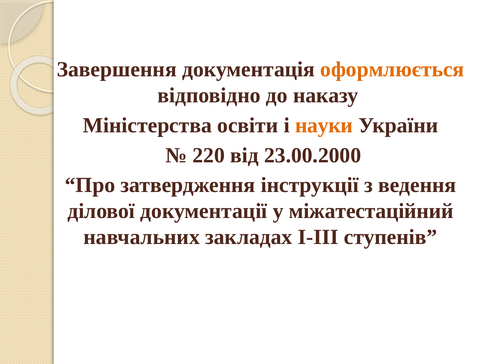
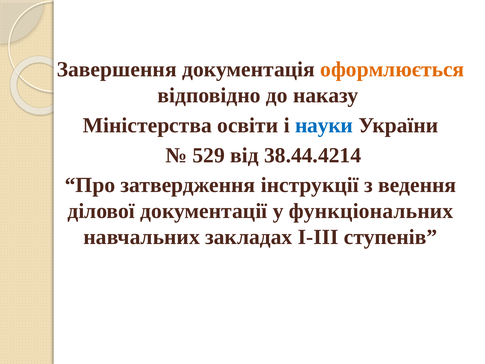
науки colour: orange -> blue
220: 220 -> 529
23.00.2000: 23.00.2000 -> 38.44.4214
міжатестаційний: міжатестаційний -> функціональних
